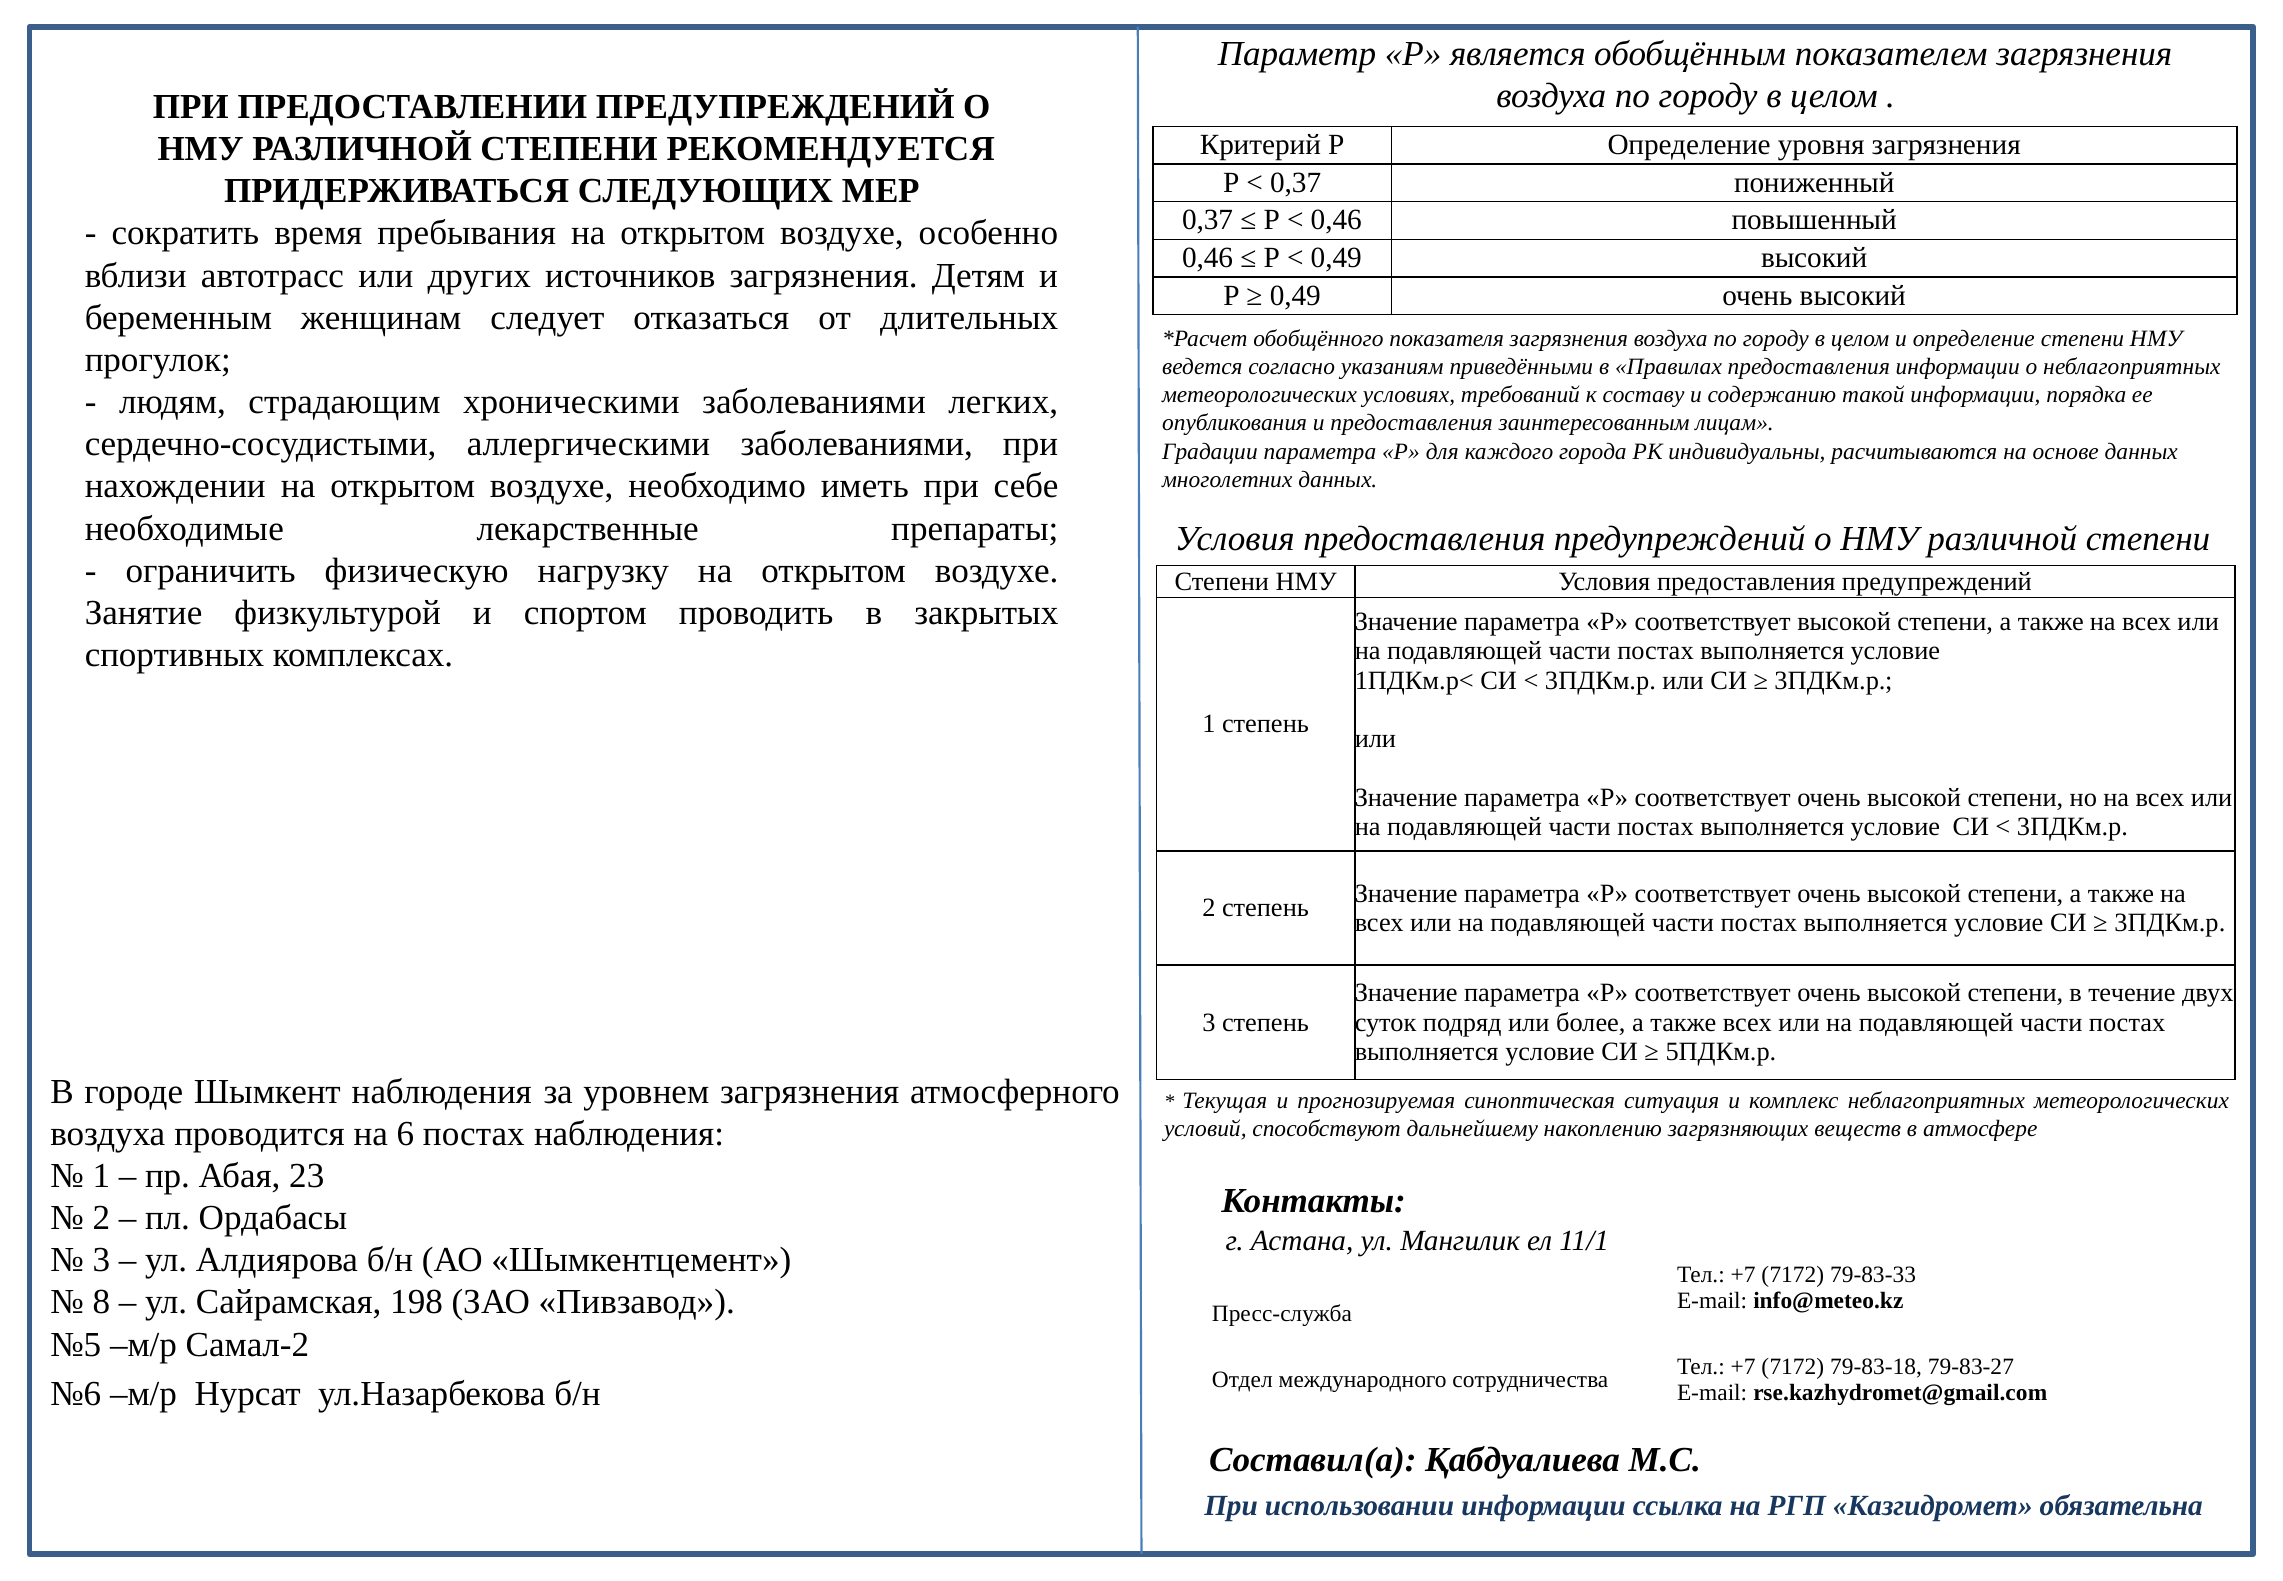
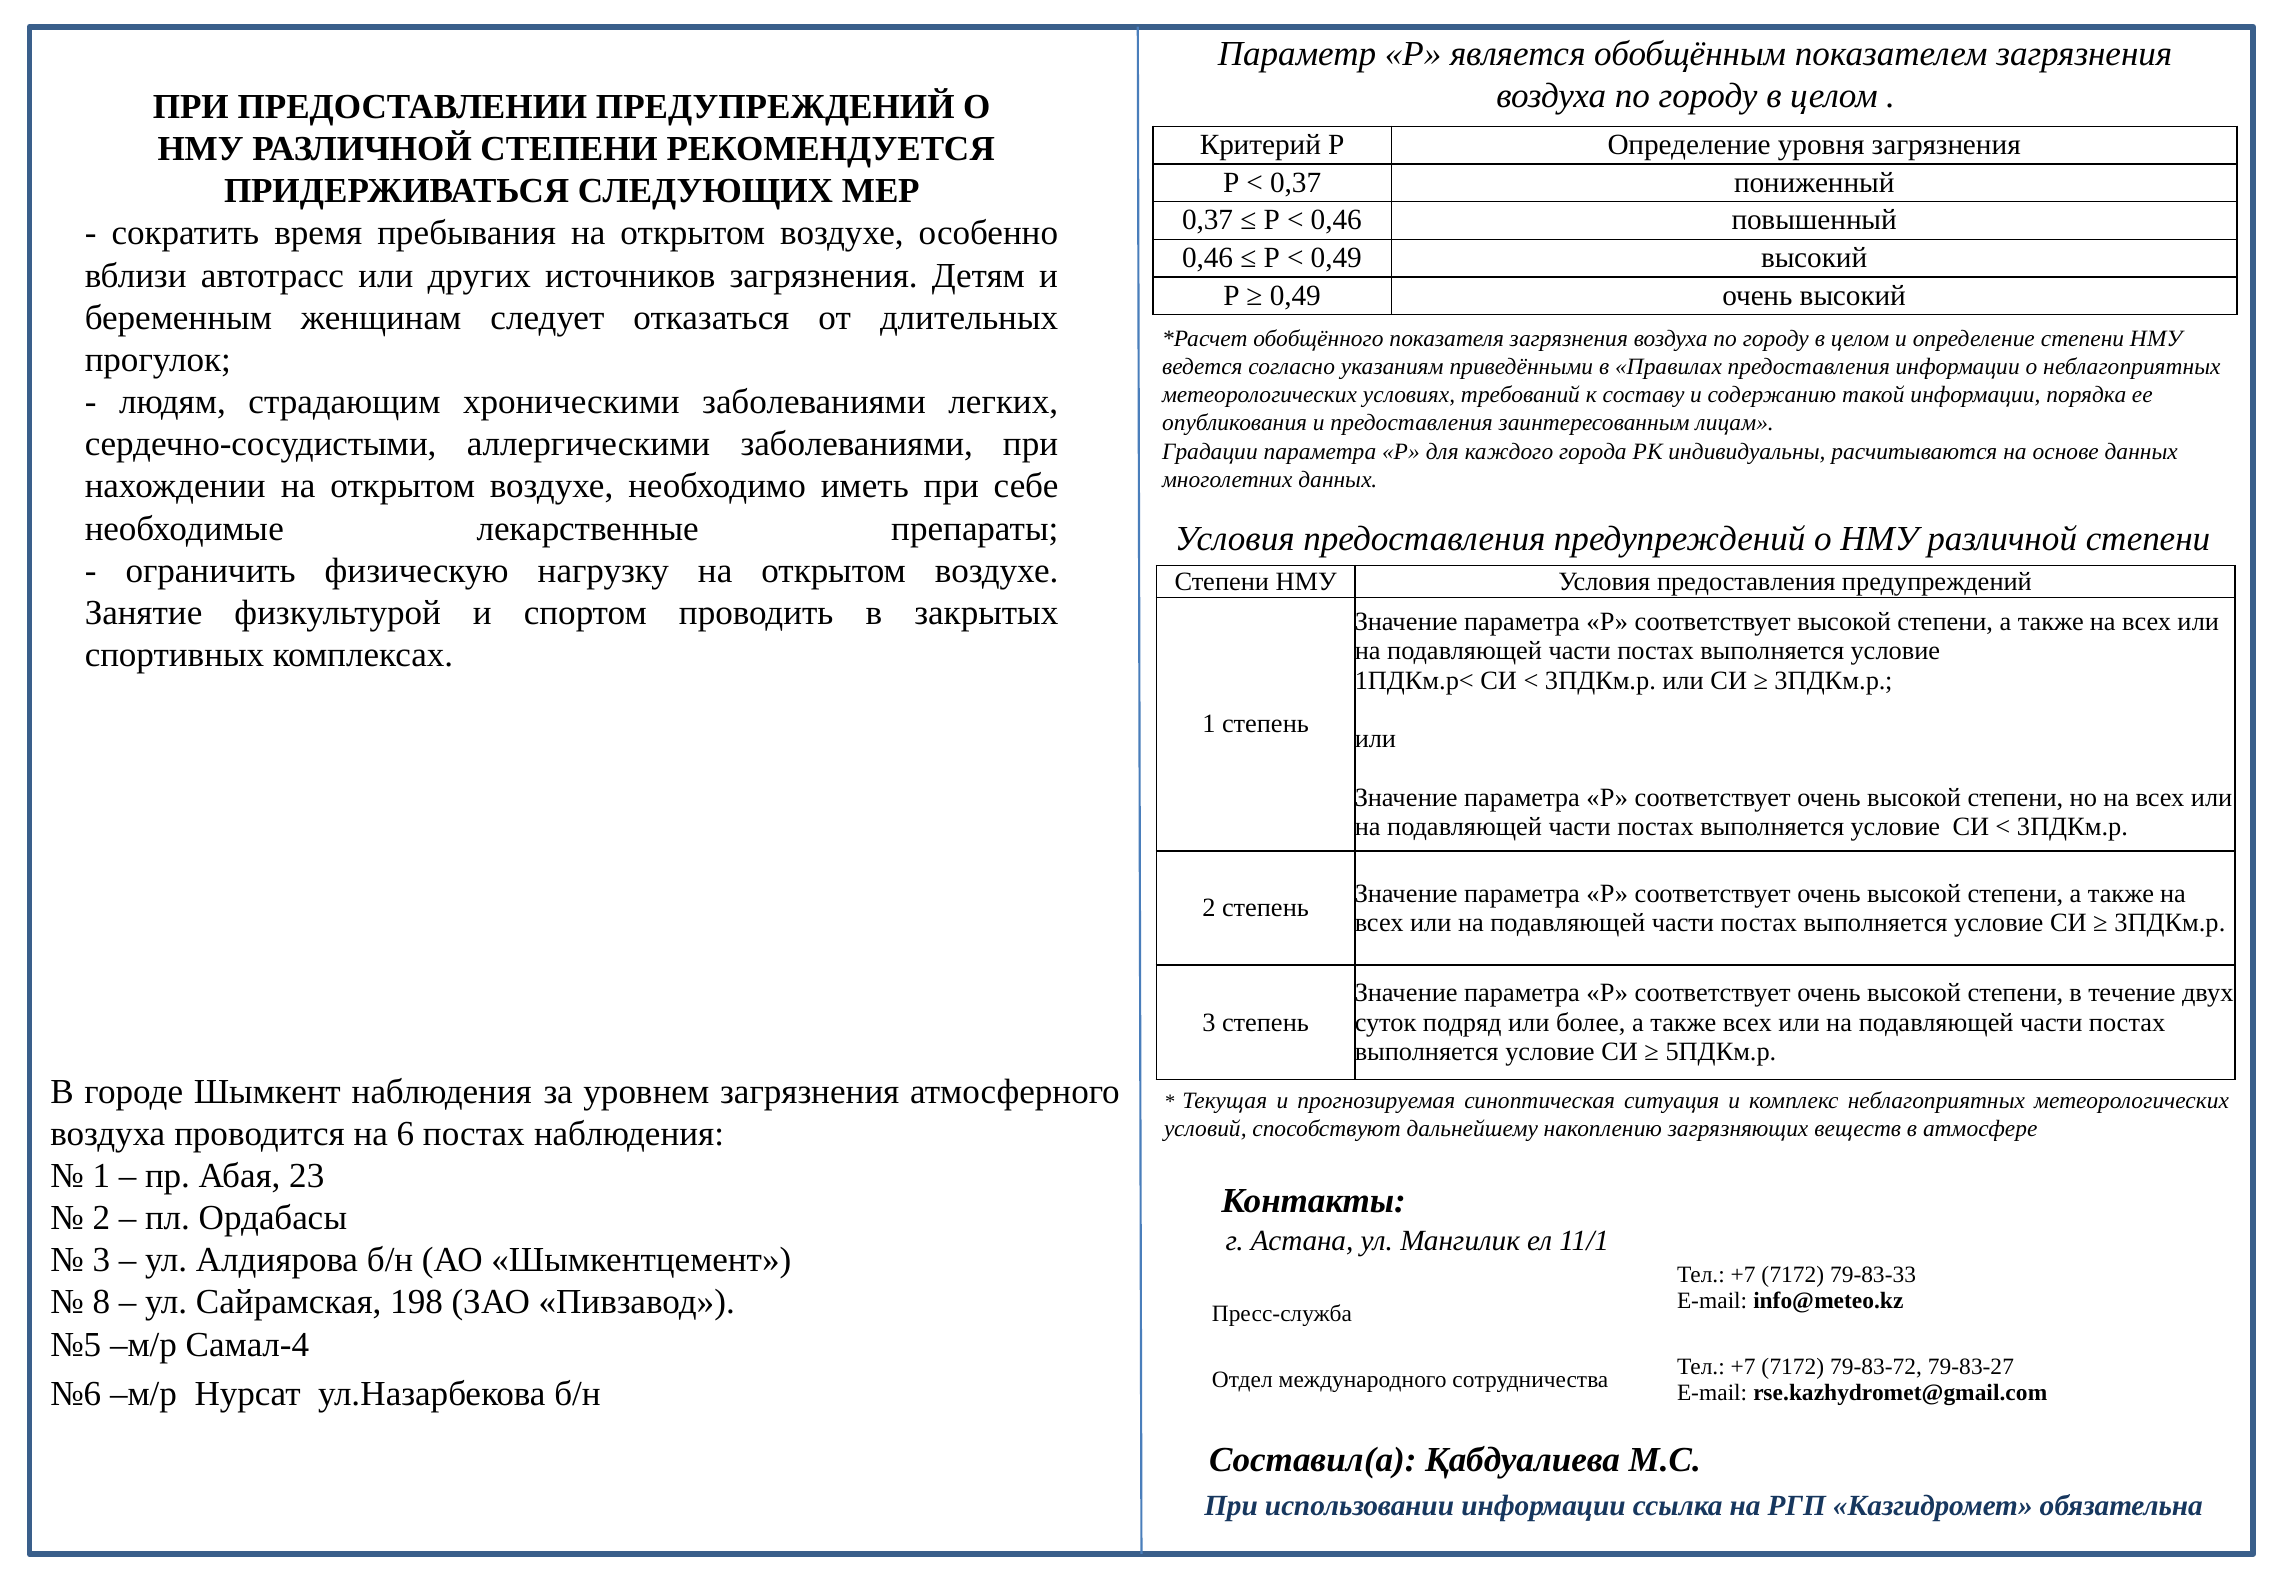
Самал-2: Самал-2 -> Самал-4
79-83-18: 79-83-18 -> 79-83-72
